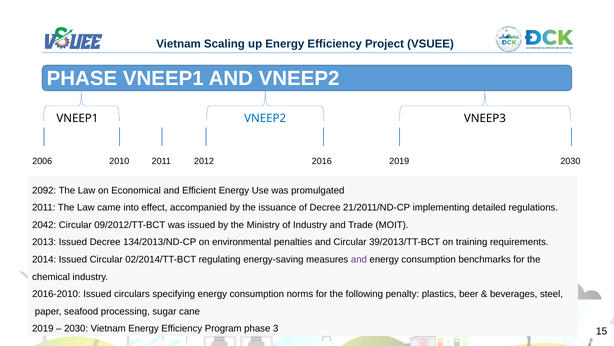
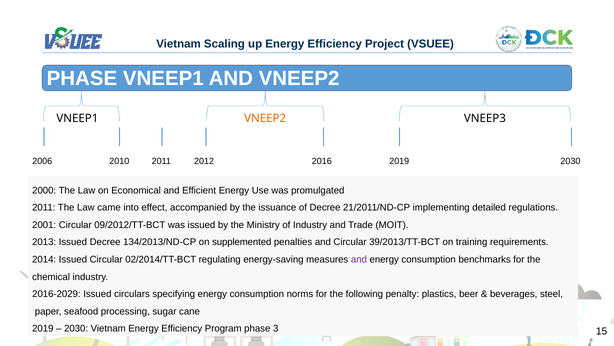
VNEEP2 at (265, 118) colour: blue -> orange
2092: 2092 -> 2000
2042: 2042 -> 2001
environmental: environmental -> supplemented
2016-2010: 2016-2010 -> 2016-2029
